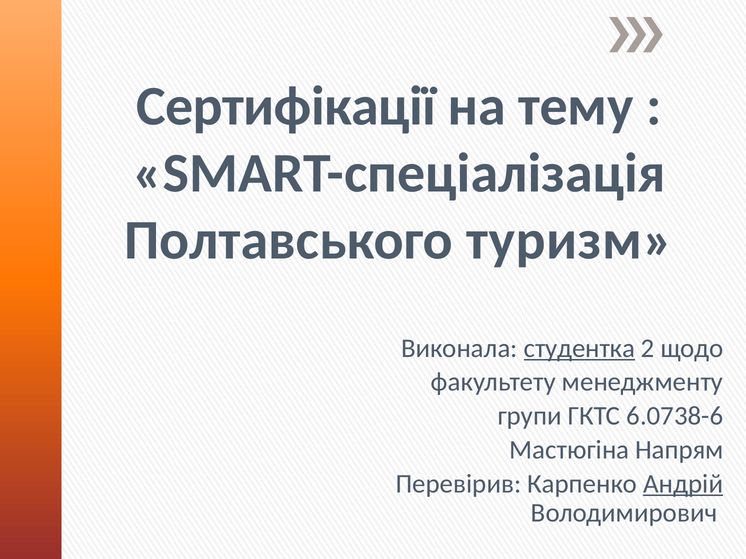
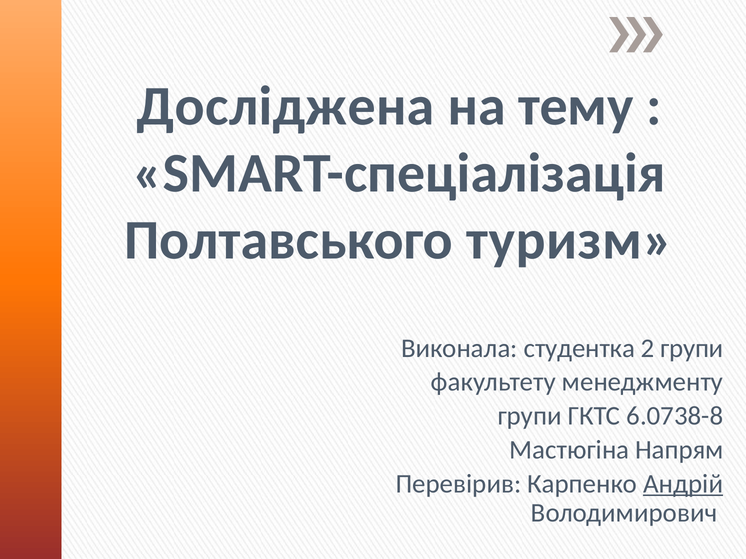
Сертифікації: Сертифікації -> Досліджена
студентка underline: present -> none
2 щодо: щодо -> групи
6.0738-6: 6.0738-6 -> 6.0738-8
